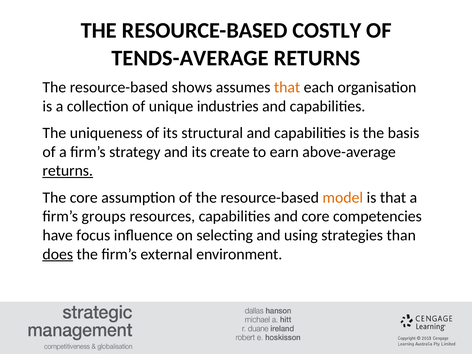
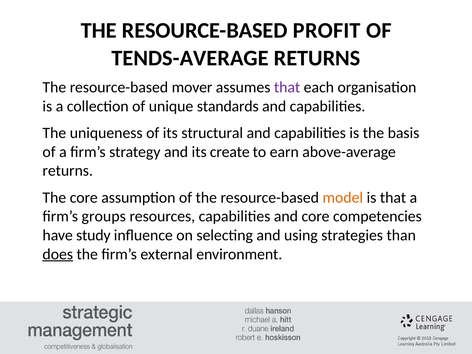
COSTLY: COSTLY -> PROFIT
shows: shows -> mover
that at (287, 87) colour: orange -> purple
industries: industries -> standards
returns at (68, 171) underline: present -> none
focus: focus -> study
